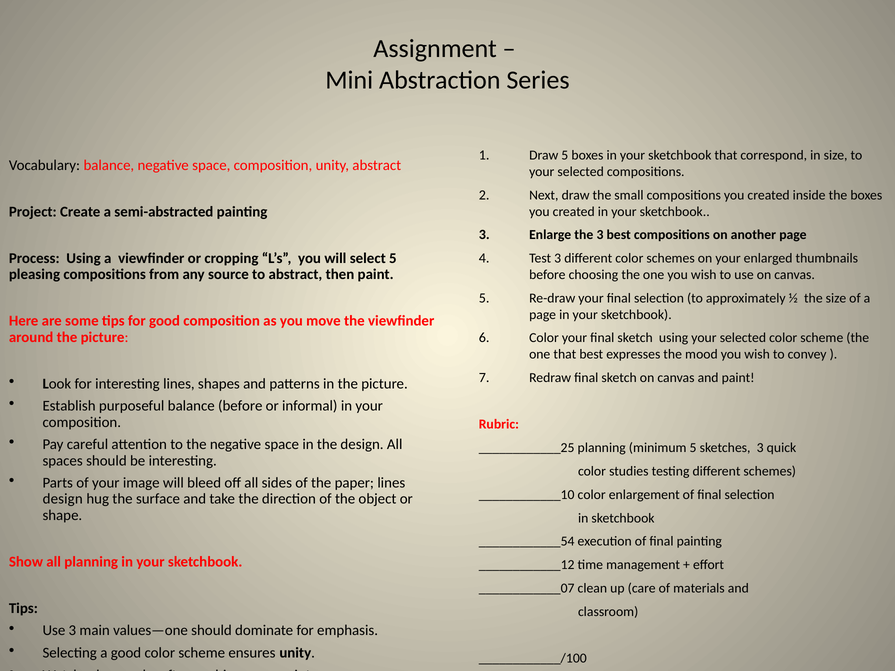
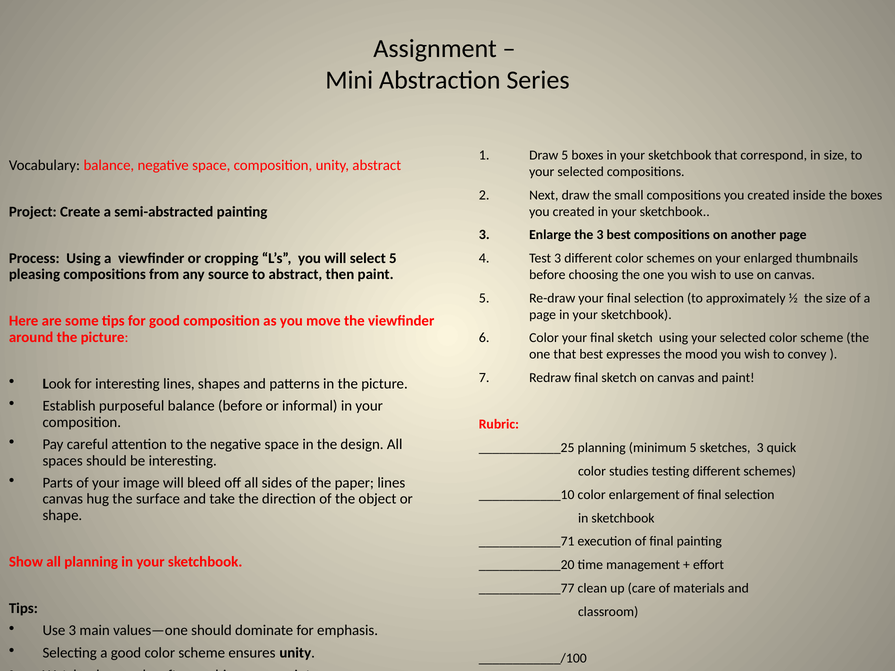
design at (63, 499): design -> canvas
____________54: ____________54 -> ____________71
____________12: ____________12 -> ____________20
____________07: ____________07 -> ____________77
